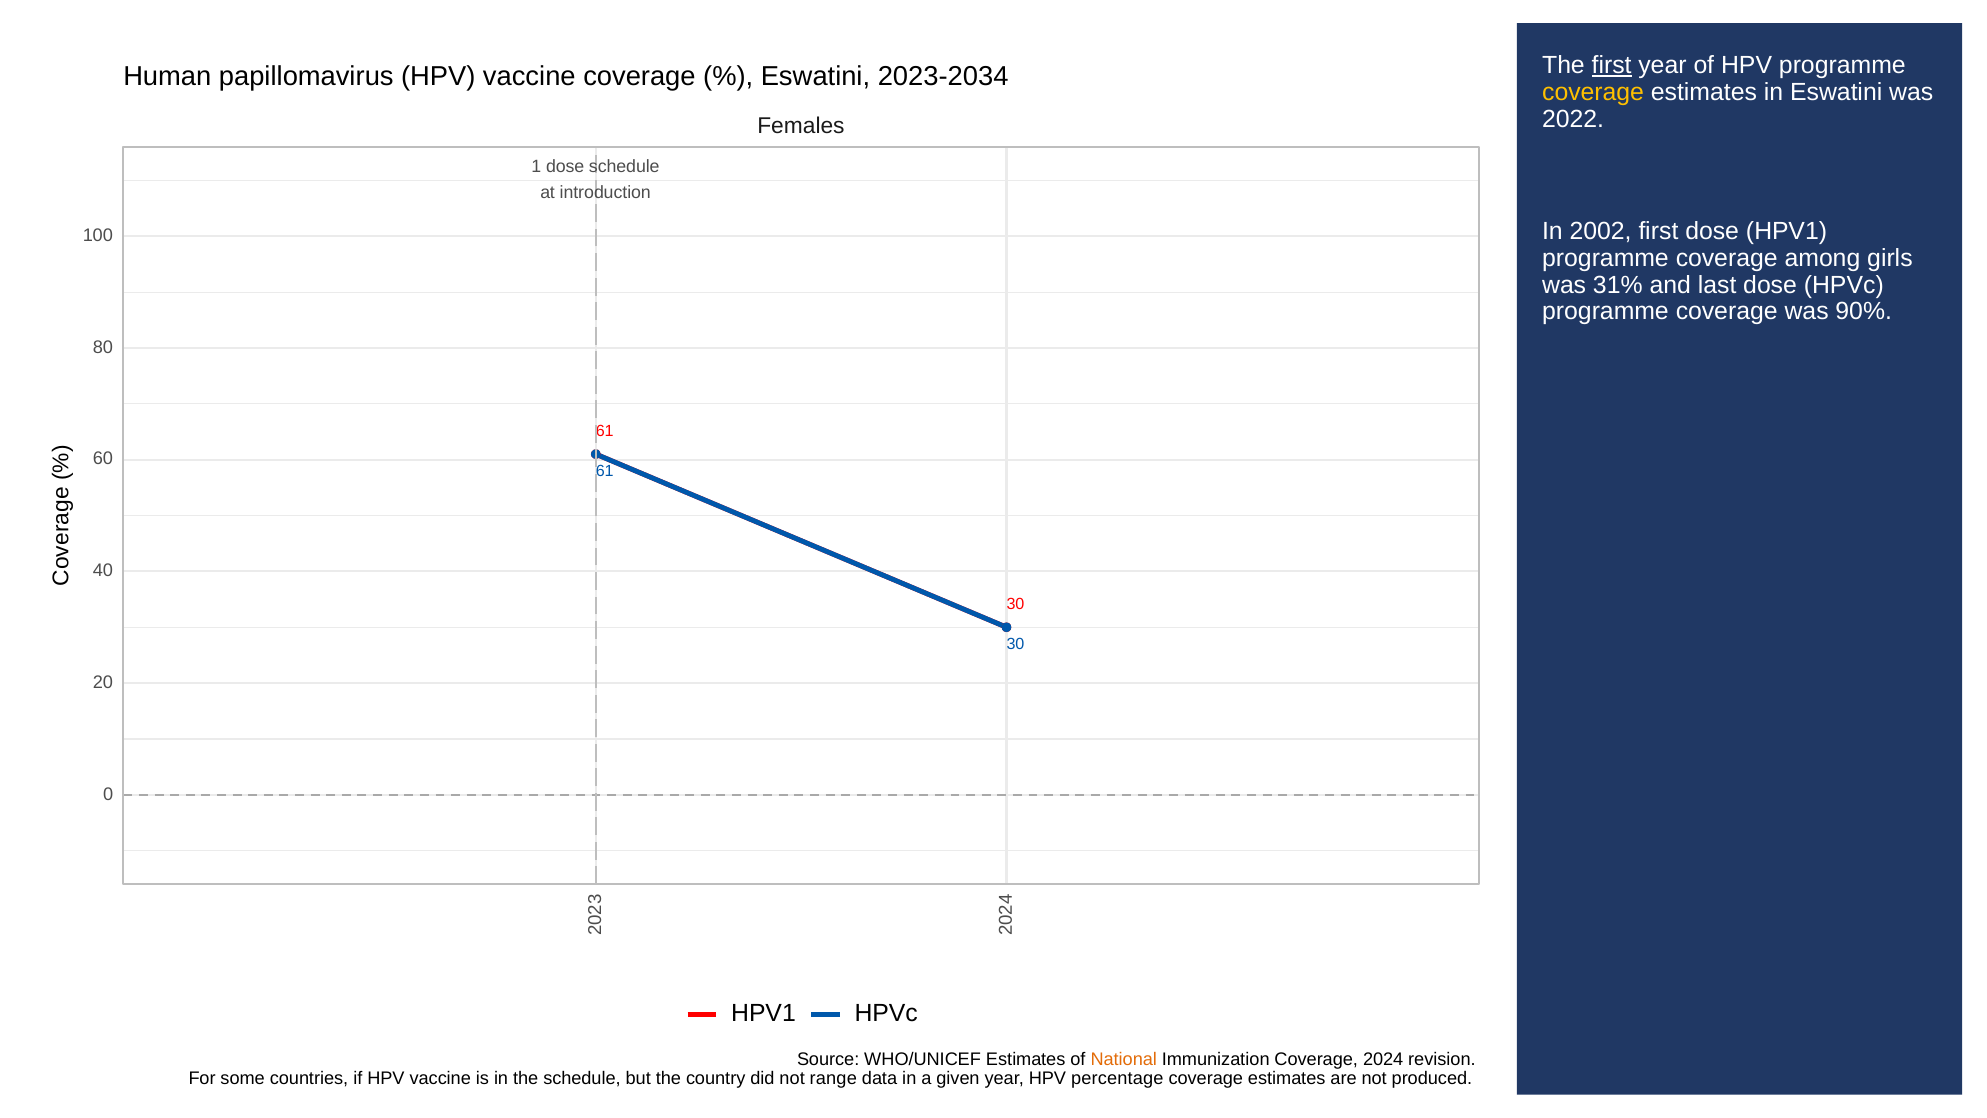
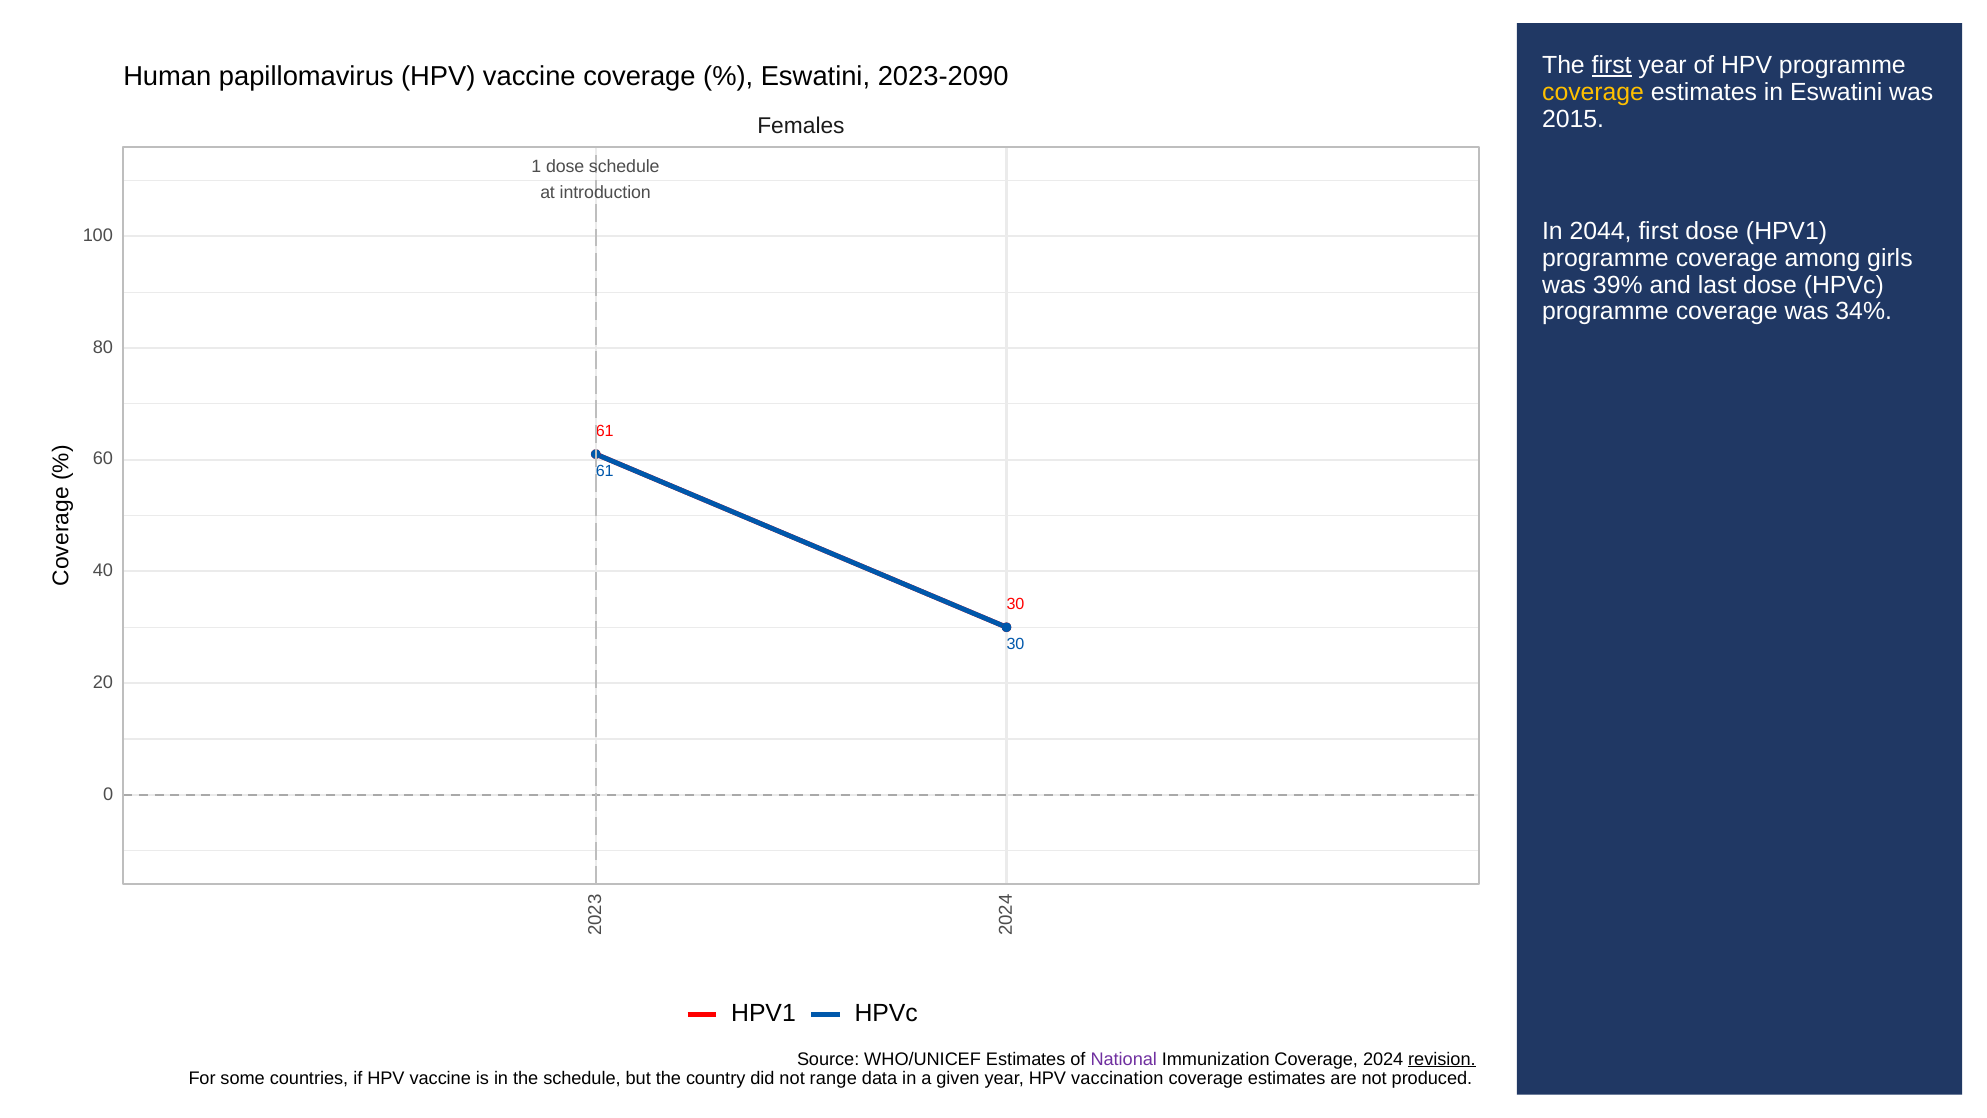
2023-2034: 2023-2034 -> 2023-2090
2022: 2022 -> 2015
2002: 2002 -> 2044
31%: 31% -> 39%
90%: 90% -> 34%
National colour: orange -> purple
revision at (1442, 1059) underline: none -> present
percentage: percentage -> vaccination
